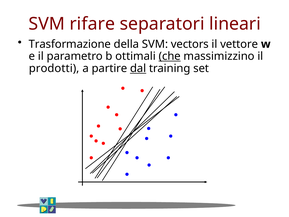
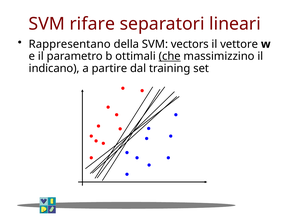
Trasformazione: Trasformazione -> Rappresentano
prodotti: prodotti -> indicano
dal underline: present -> none
